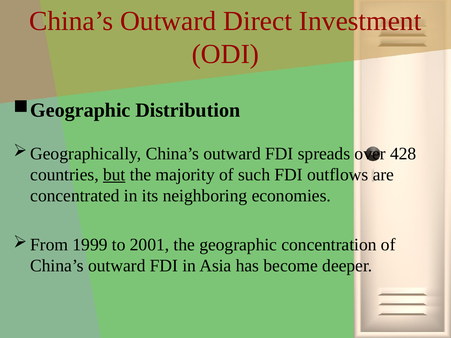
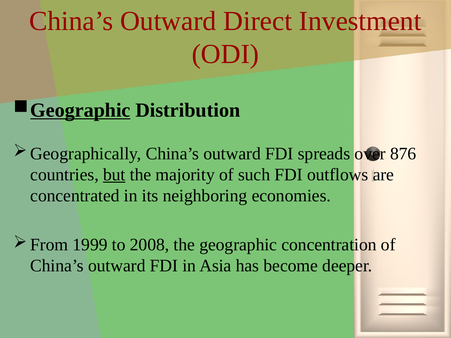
Geographic at (80, 110) underline: none -> present
428: 428 -> 876
2001: 2001 -> 2008
